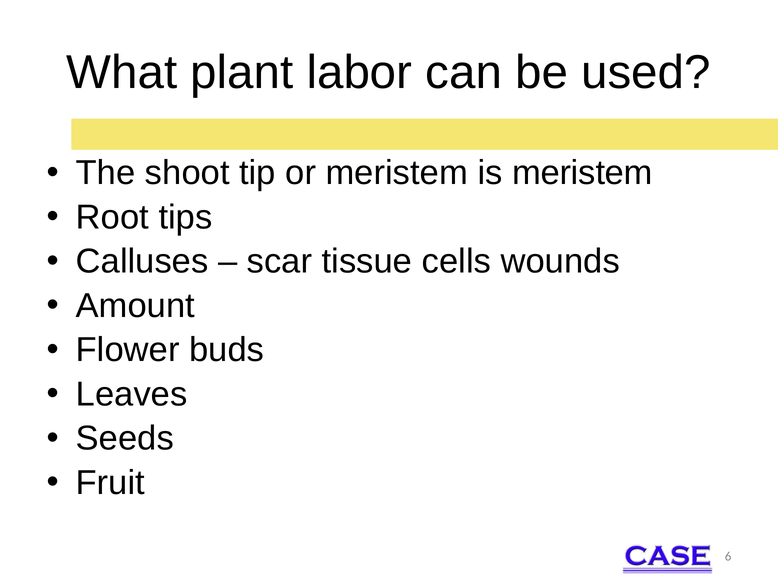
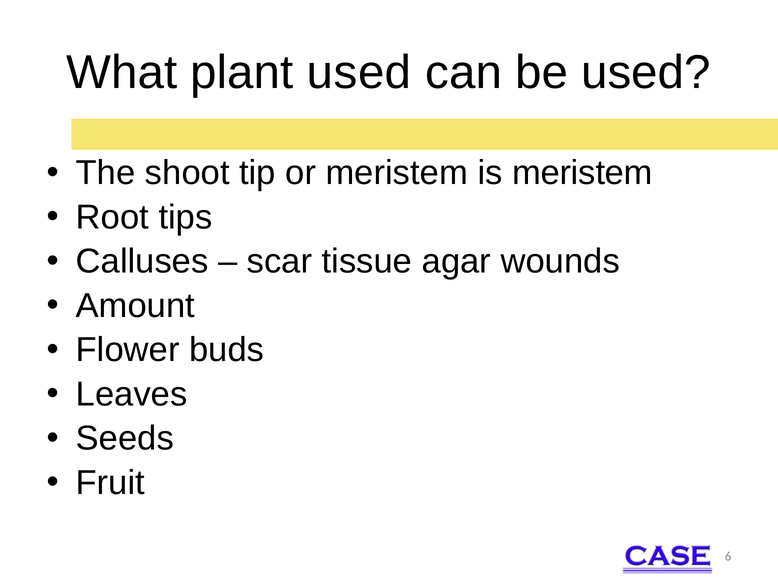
plant labor: labor -> used
cells: cells -> agar
